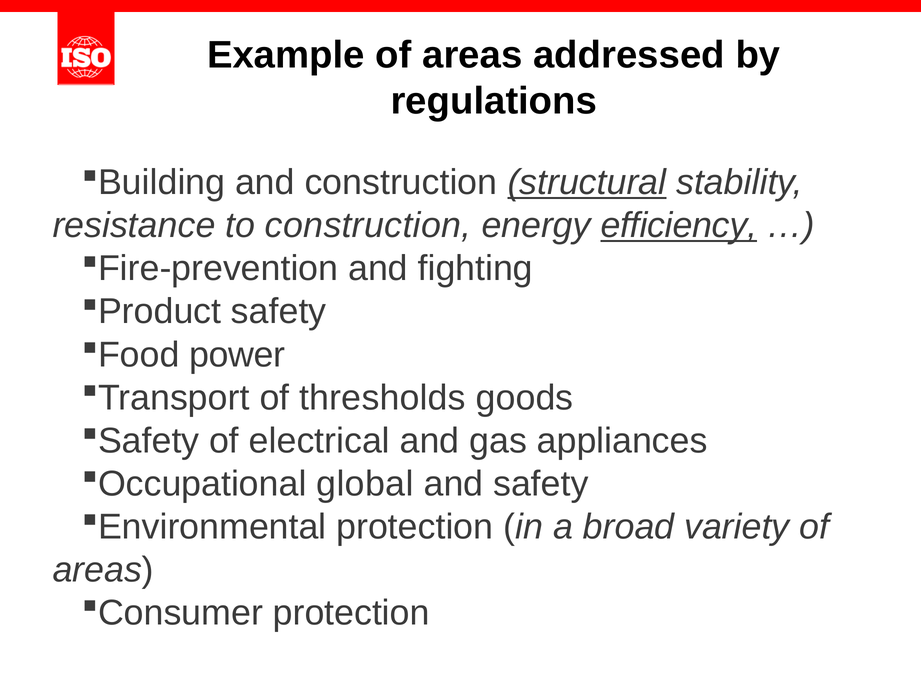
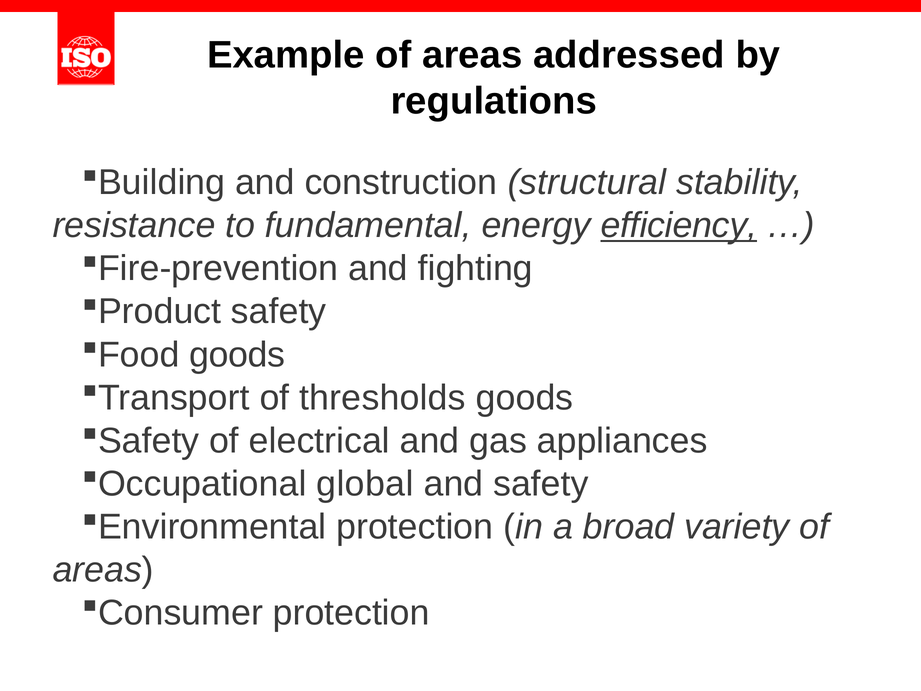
structural underline: present -> none
to construction: construction -> fundamental
power at (237, 355): power -> goods
